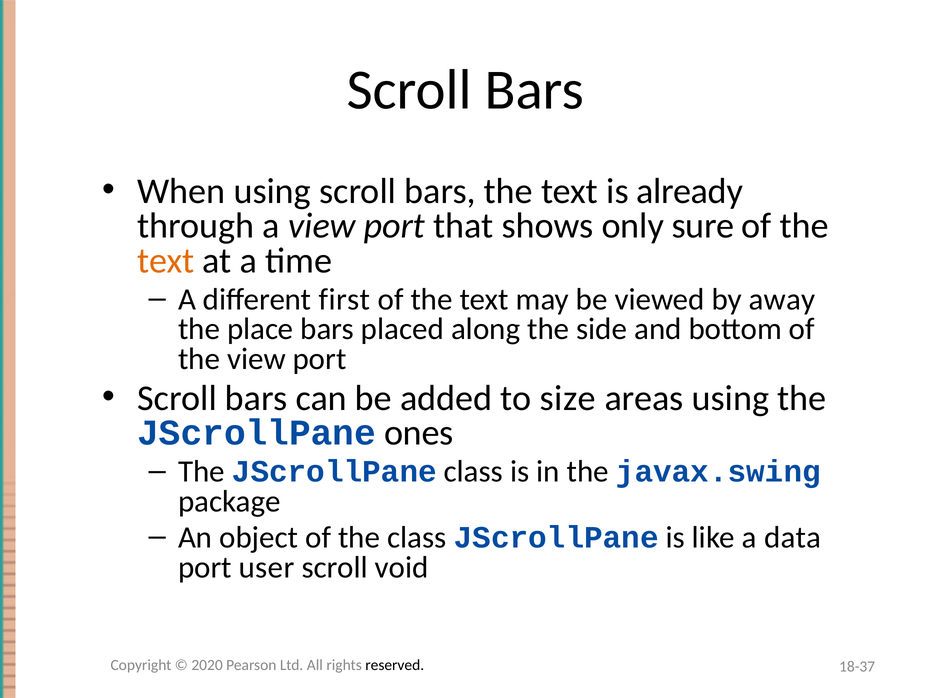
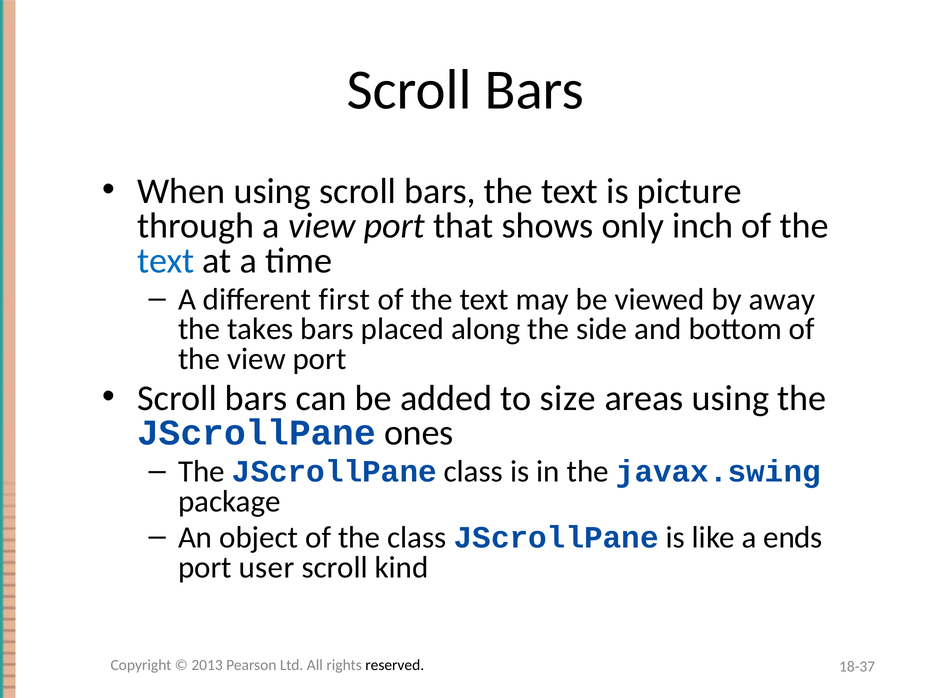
already: already -> picture
sure: sure -> inch
text at (166, 261) colour: orange -> blue
place: place -> takes
data: data -> ends
void: void -> kind
2020: 2020 -> 2013
